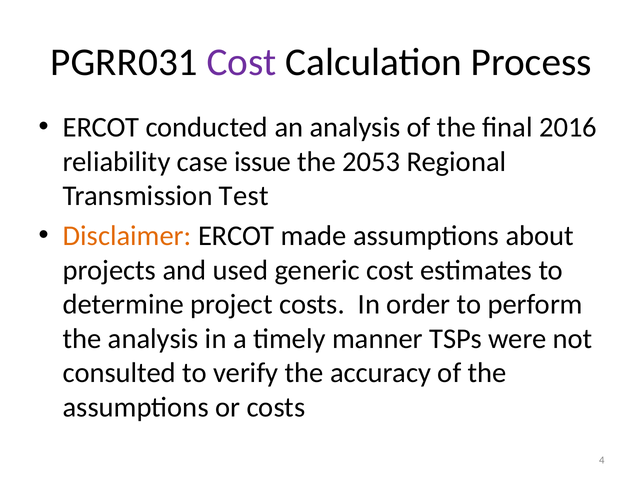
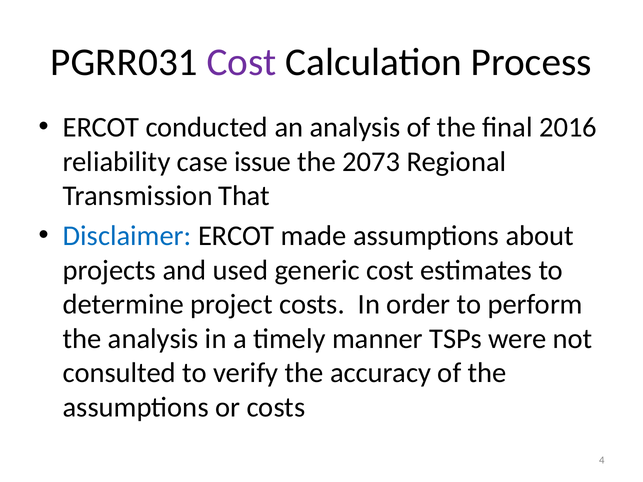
2053: 2053 -> 2073
Test: Test -> That
Disclaimer colour: orange -> blue
